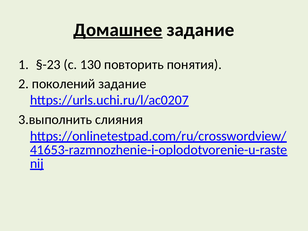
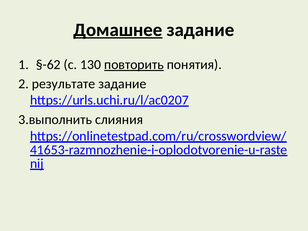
§-23: §-23 -> §-62
повторить underline: none -> present
поколений: поколений -> результате
